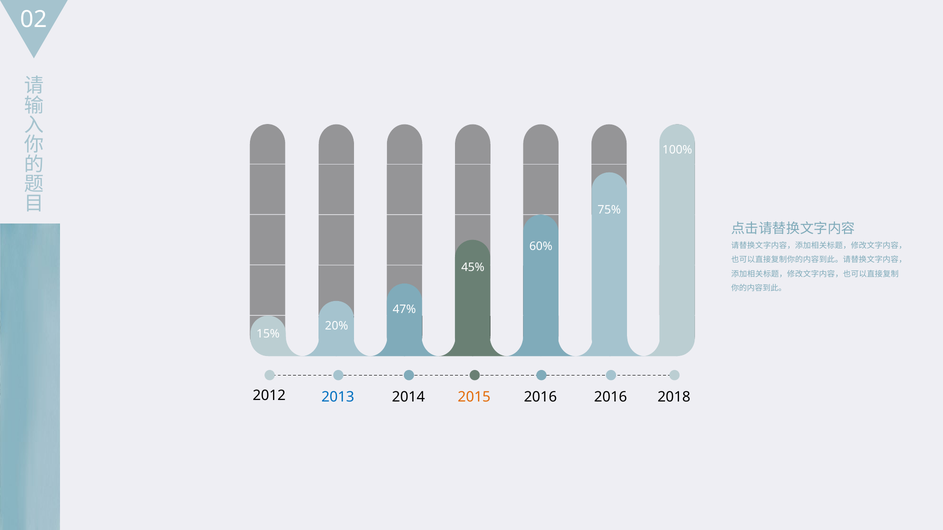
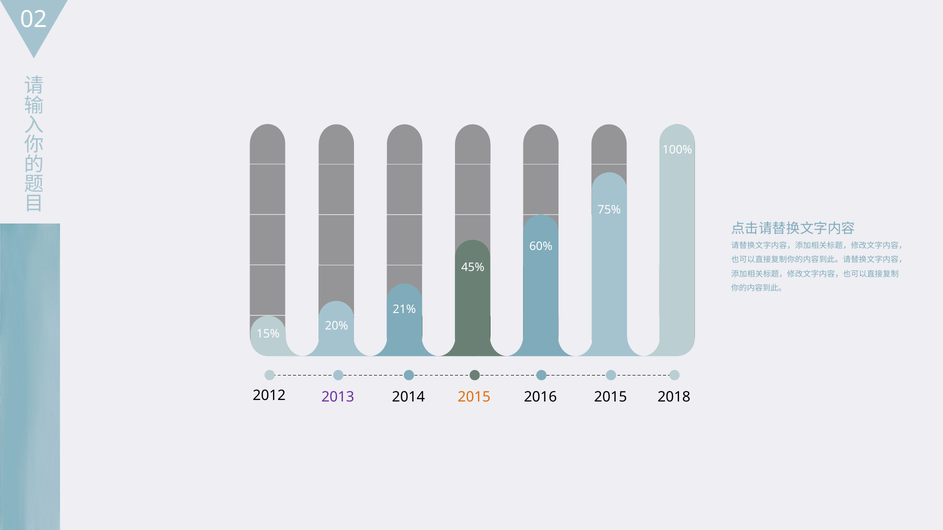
47%: 47% -> 21%
2013 colour: blue -> purple
2016 2016: 2016 -> 2015
